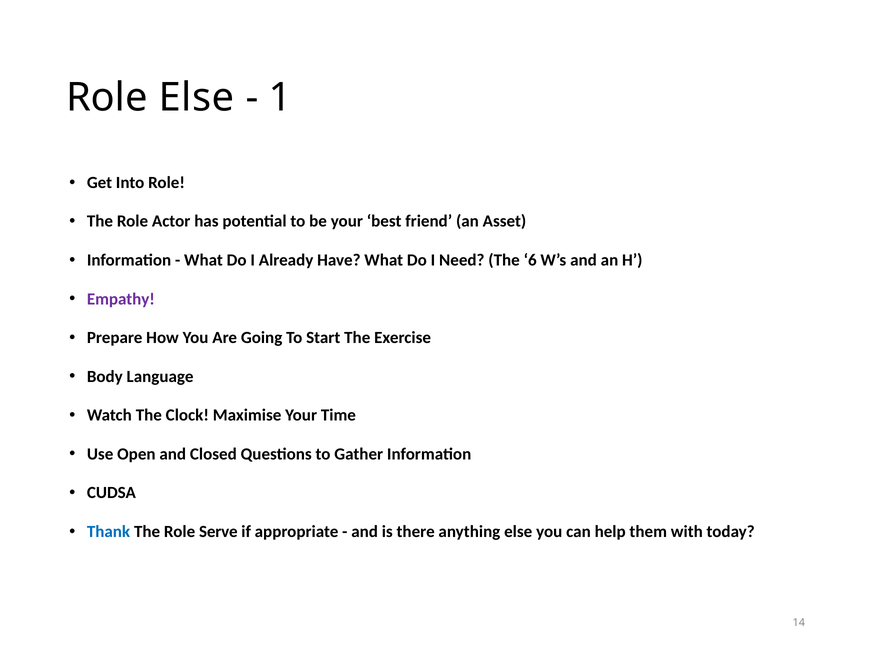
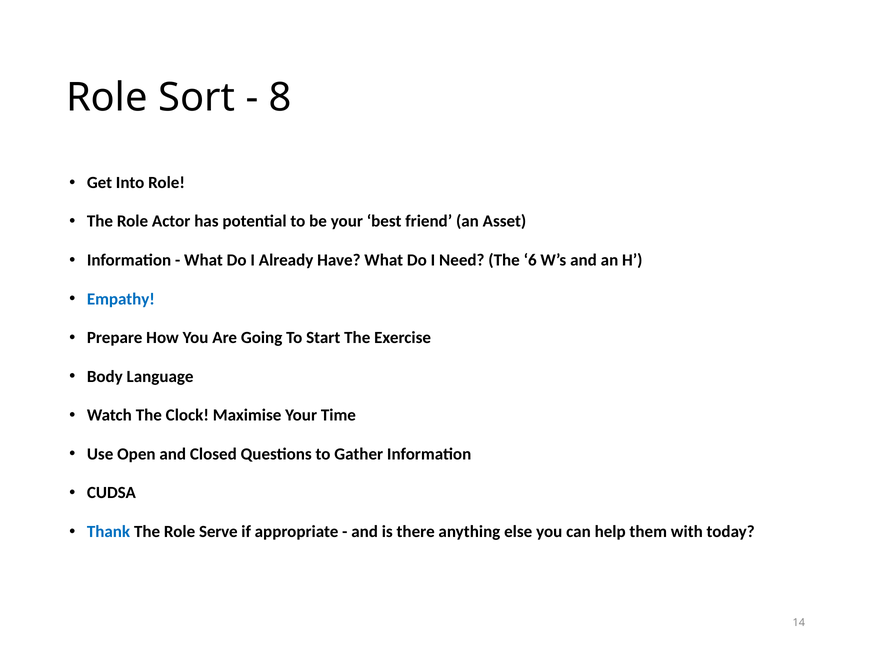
Role Else: Else -> Sort
1: 1 -> 8
Empathy colour: purple -> blue
